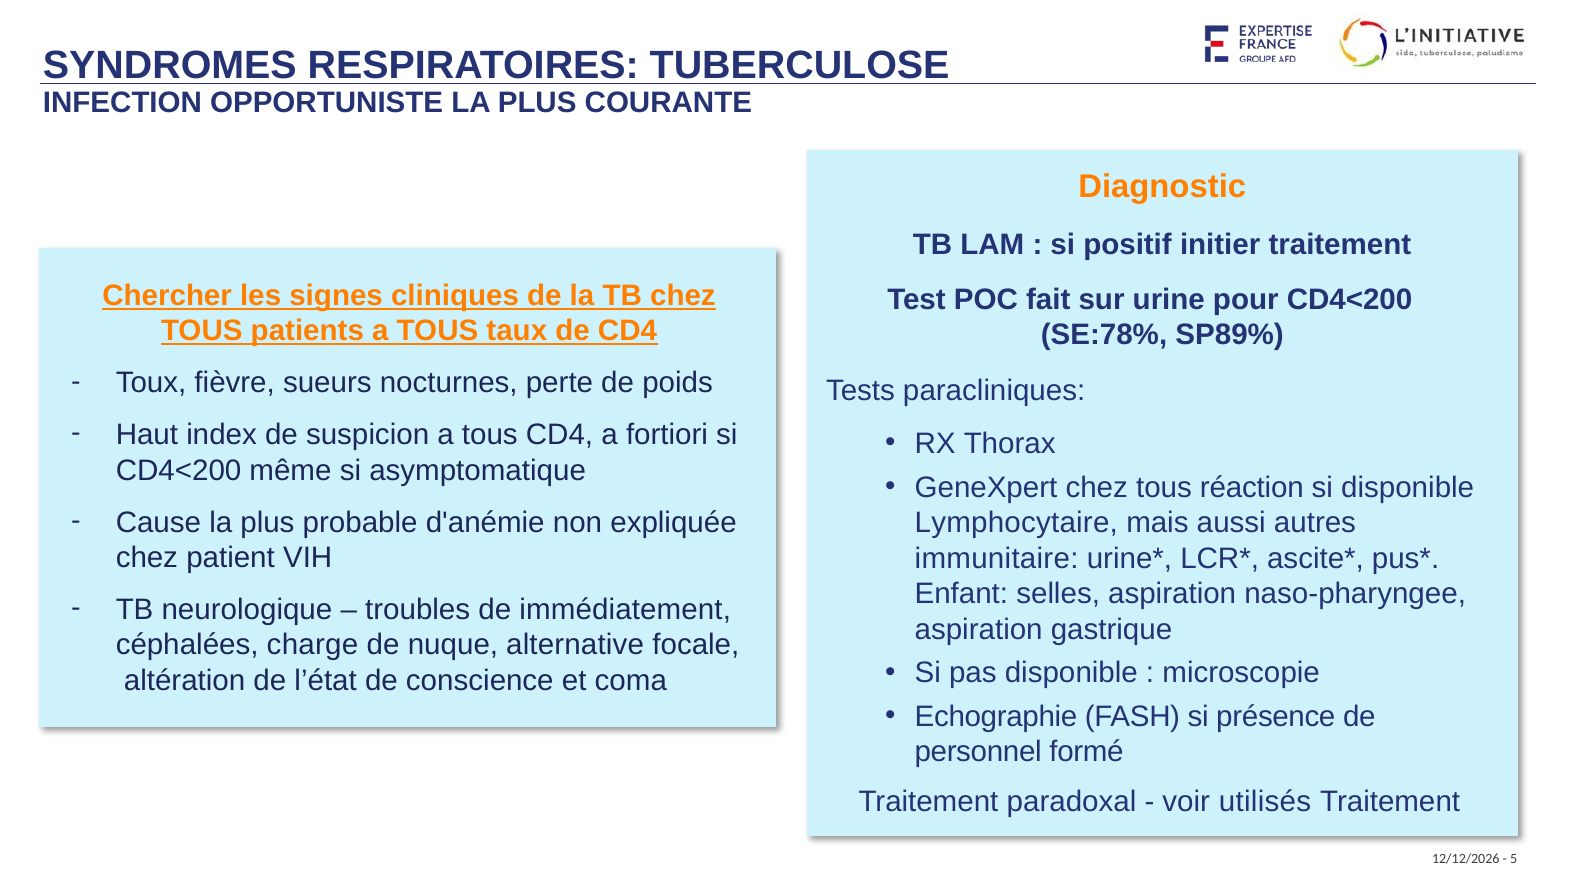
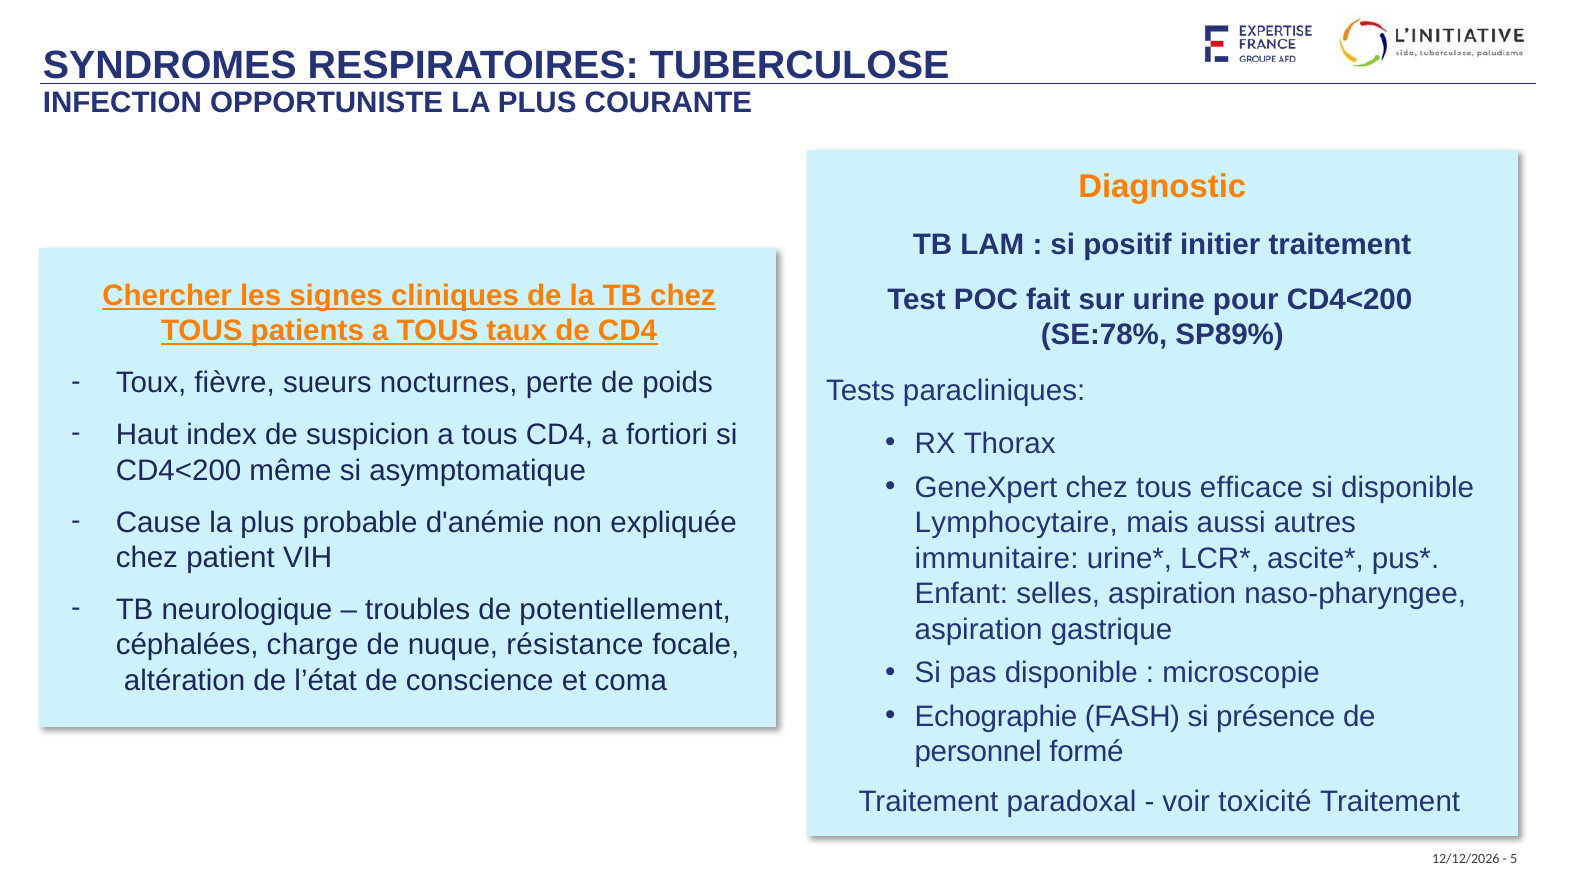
réaction: réaction -> efficace
immédiatement: immédiatement -> potentiellement
alternative: alternative -> résistance
utilisés: utilisés -> toxicité
